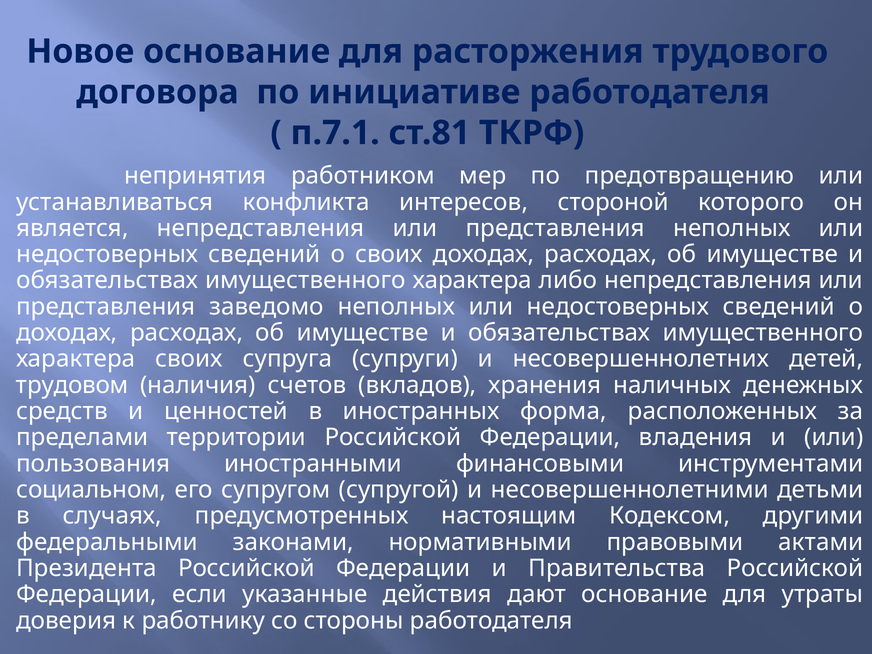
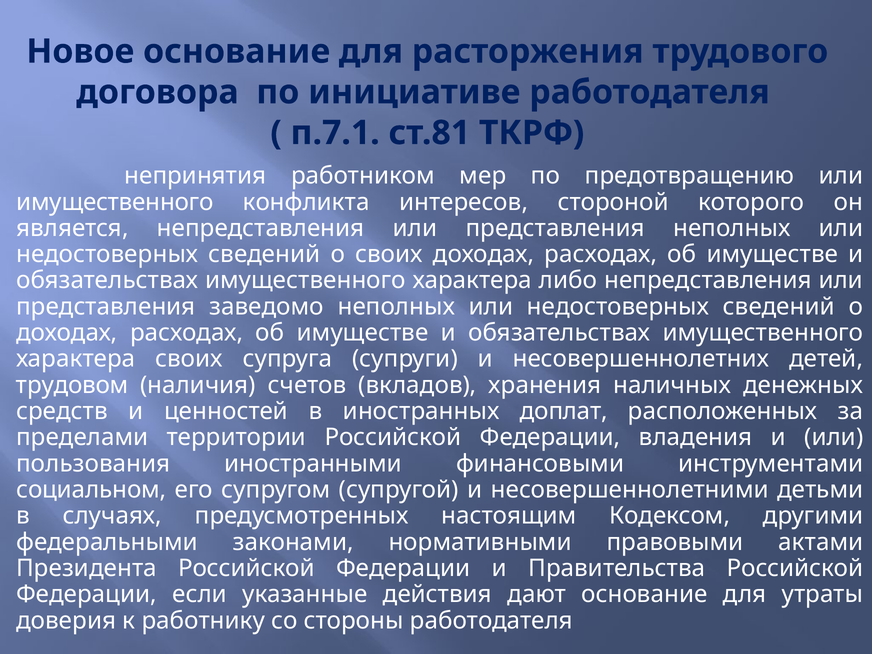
устанавливаться at (115, 202): устанавливаться -> имущественного
форма: форма -> доплат
